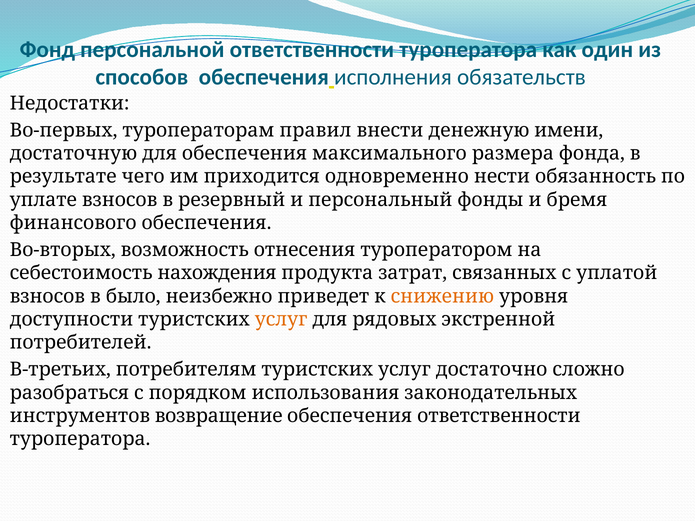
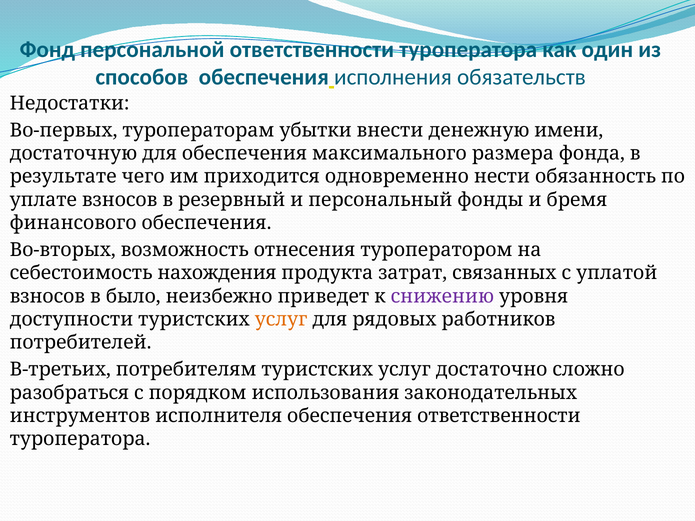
правил: правил -> убытки
снижению colour: orange -> purple
экстренной: экстренной -> работников
возвращение: возвращение -> исполнителя
